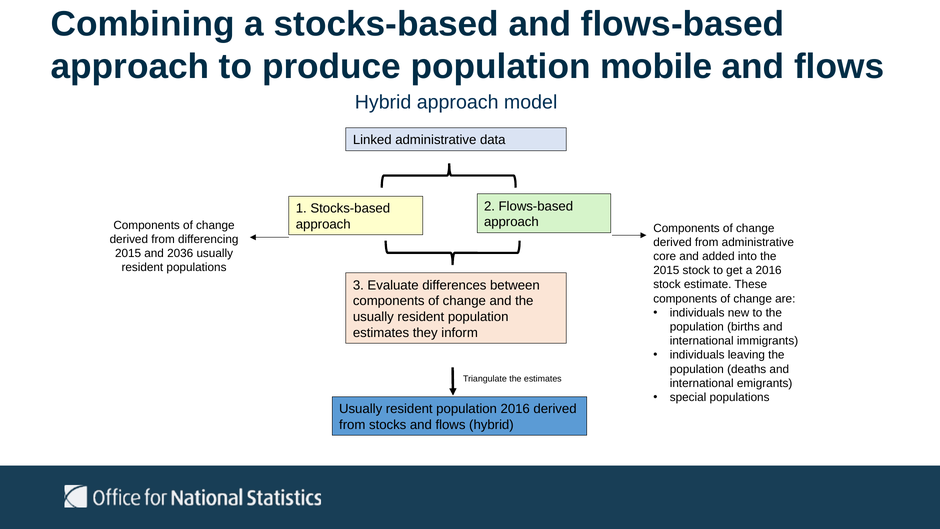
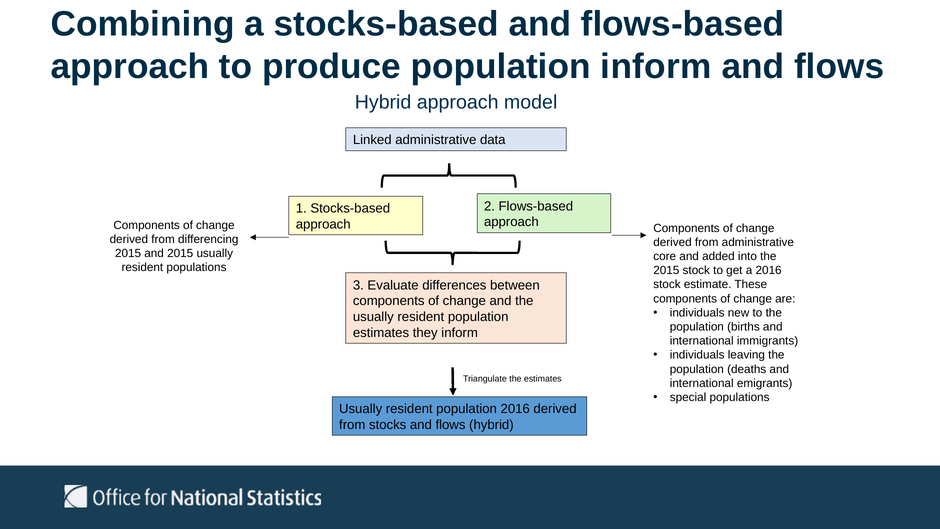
population mobile: mobile -> inform
and 2036: 2036 -> 2015
